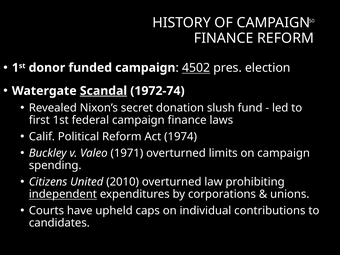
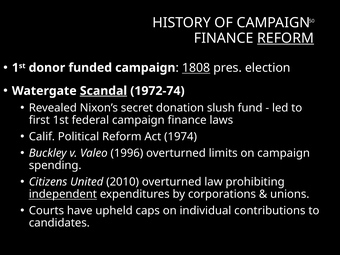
REFORM at (286, 38) underline: none -> present
4502: 4502 -> 1808
1971: 1971 -> 1996
